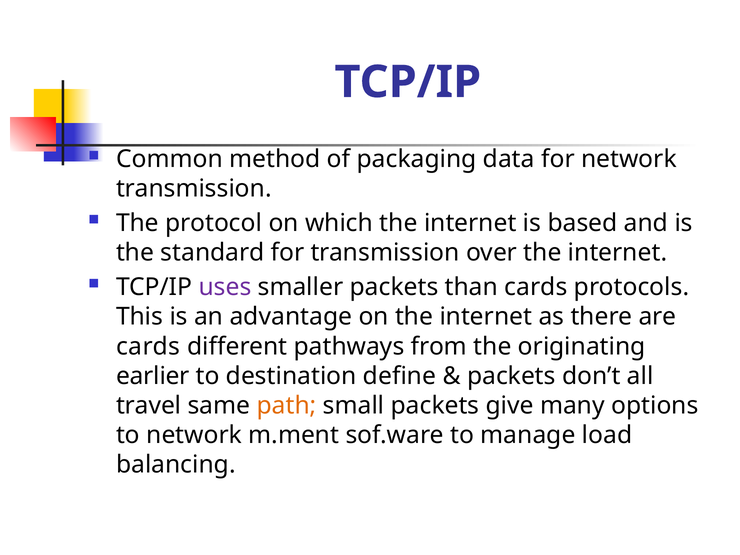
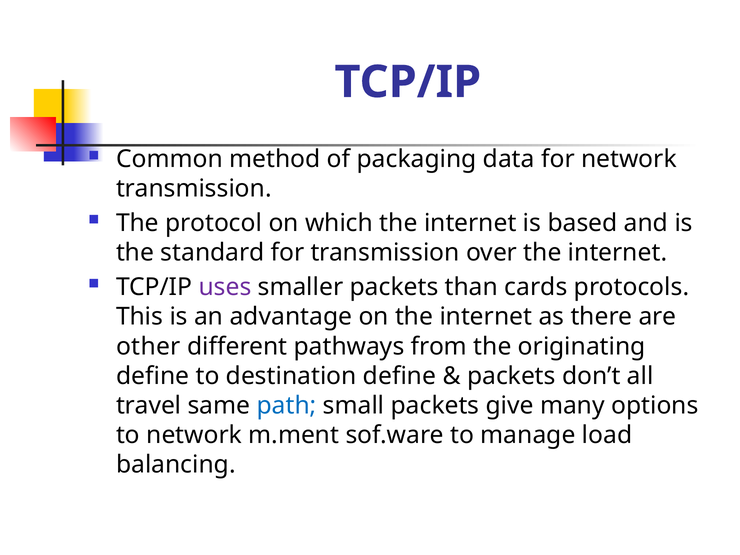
cards at (148, 346): cards -> other
earlier at (153, 376): earlier -> define
path colour: orange -> blue
